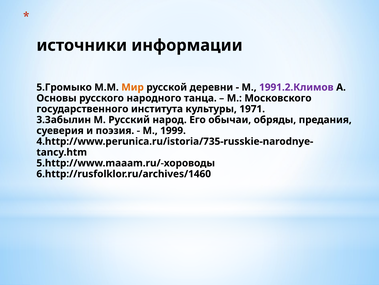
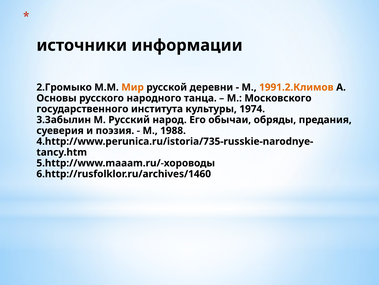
5.Громыко: 5.Громыко -> 2.Громыко
1991.2.Климов colour: purple -> orange
1971: 1971 -> 1974
1999: 1999 -> 1988
